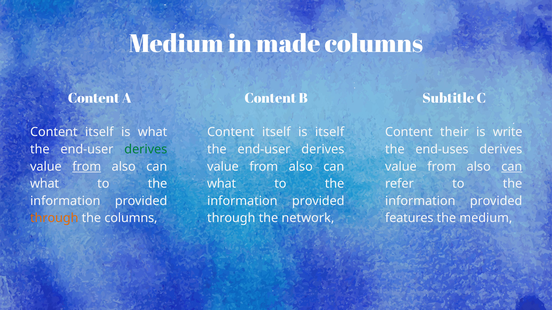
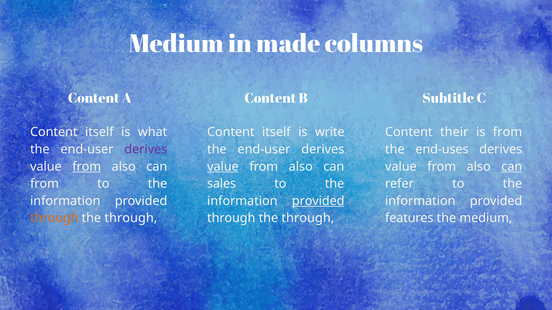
is itself: itself -> write
is write: write -> from
derives at (146, 150) colour: green -> purple
value at (223, 167) underline: none -> present
what at (45, 184): what -> from
what at (222, 184): what -> sales
provided at (318, 201) underline: none -> present
columns at (131, 219): columns -> through
network at (308, 219): network -> through
